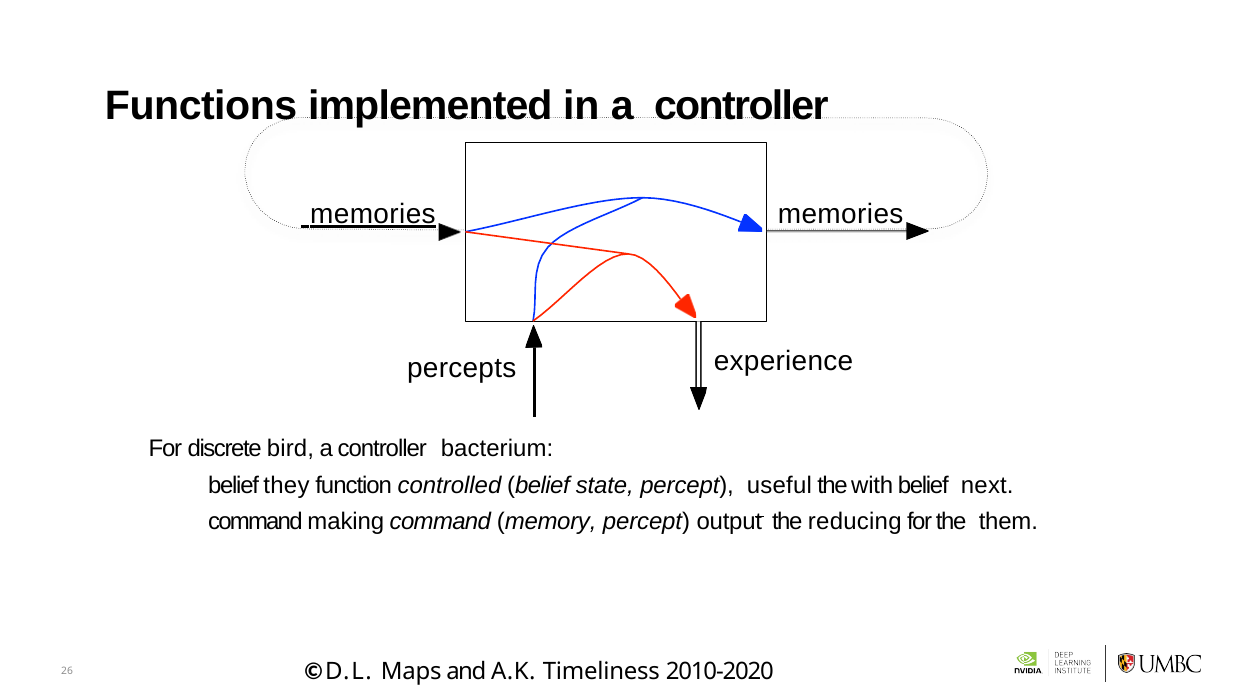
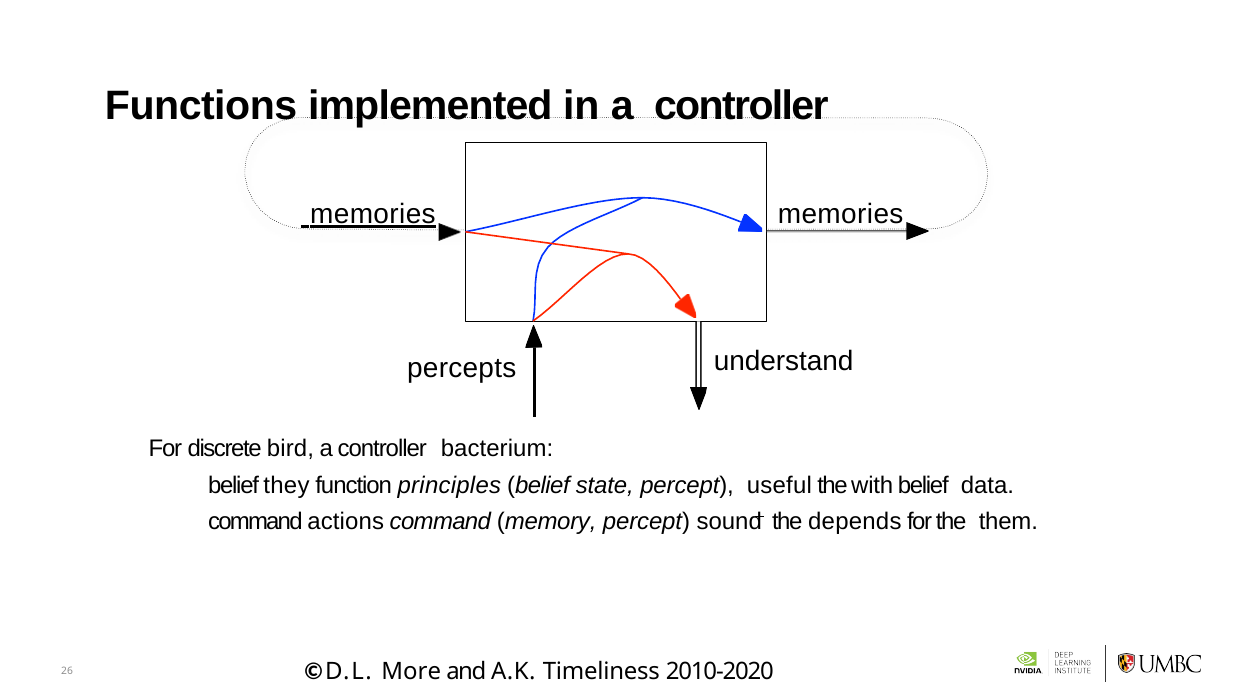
experience: experience -> understand
controlled: controlled -> principles
next: next -> data
making: making -> actions
output: output -> sound
reducing: reducing -> depends
Maps: Maps -> More
